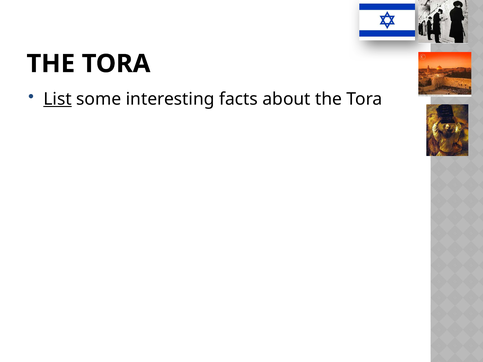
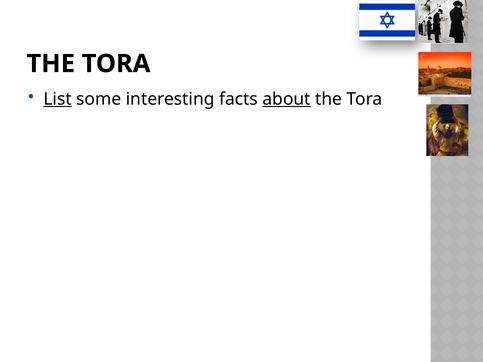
about underline: none -> present
